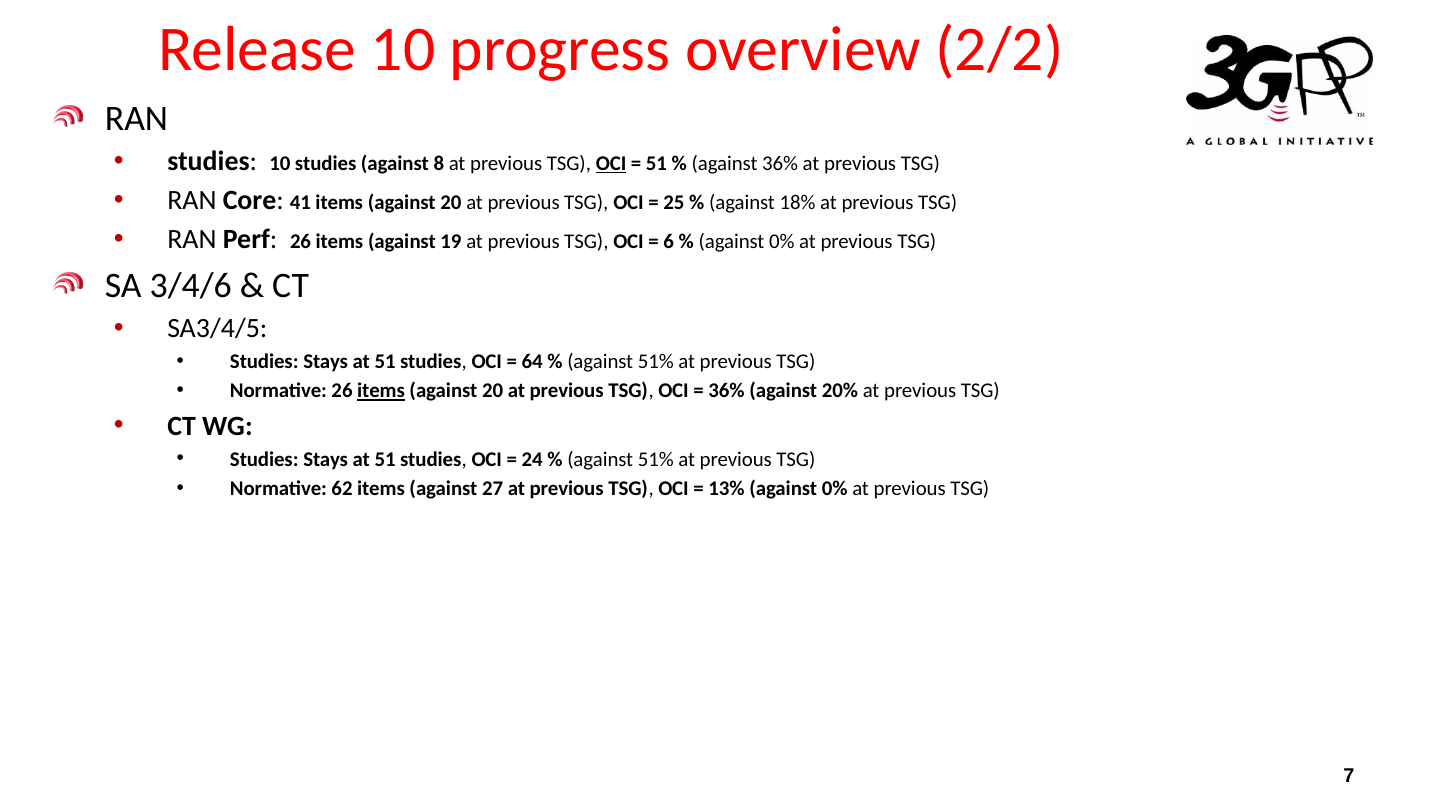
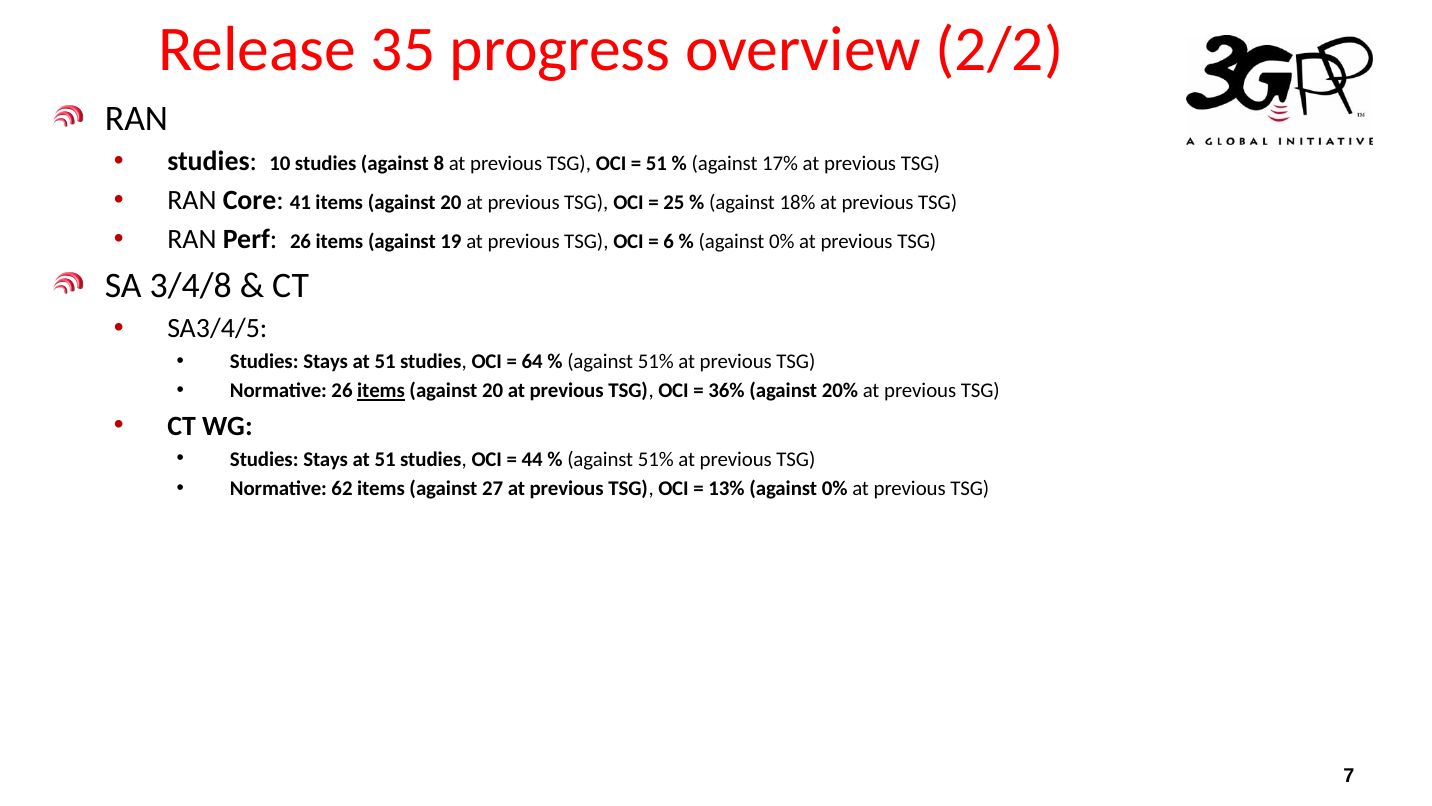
Release 10: 10 -> 35
OCI at (611, 164) underline: present -> none
against 36%: 36% -> 17%
3/4/6: 3/4/6 -> 3/4/8
24: 24 -> 44
